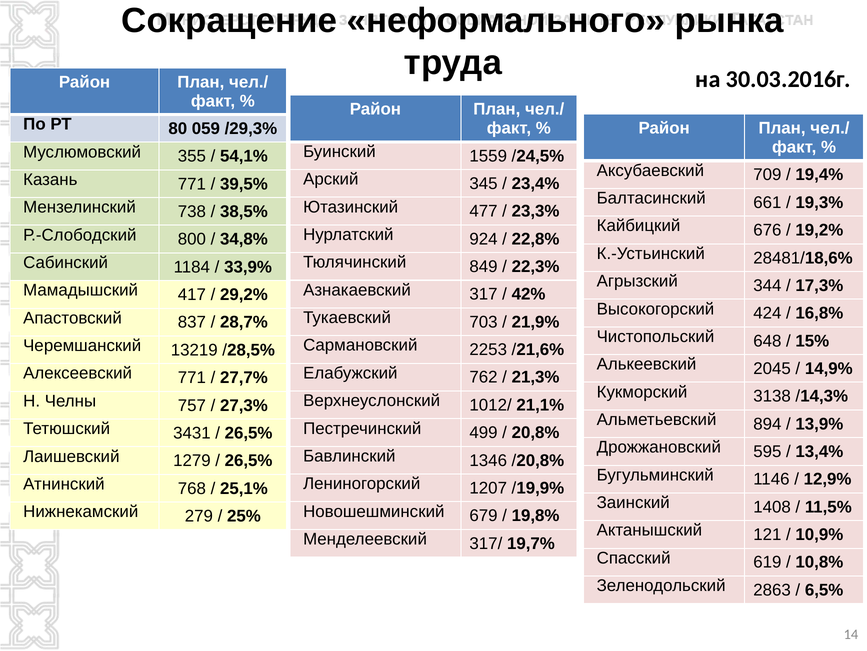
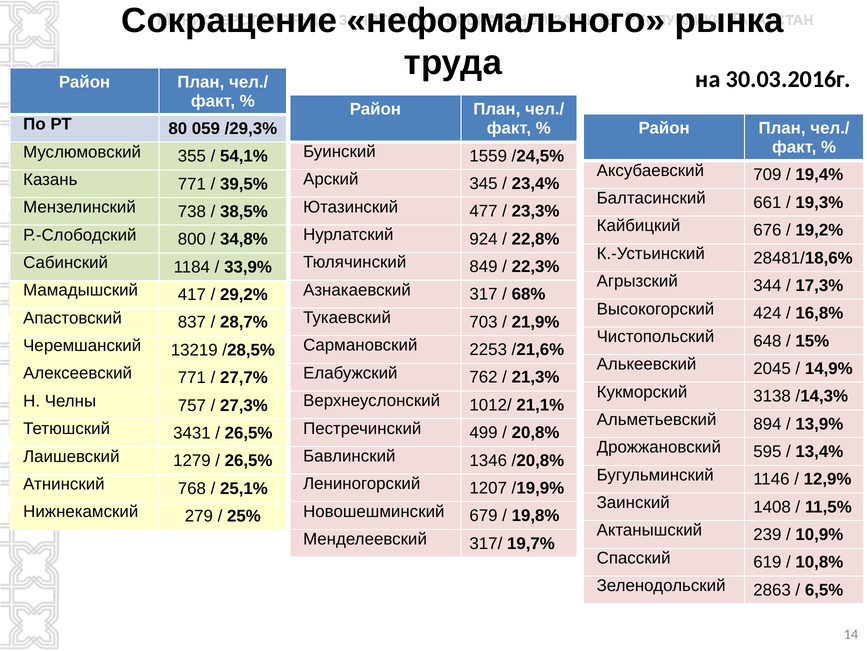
42%: 42% -> 68%
121: 121 -> 239
